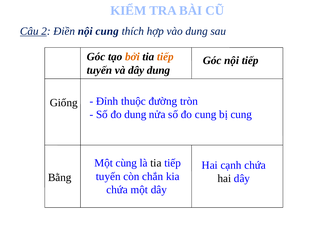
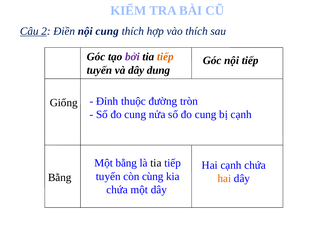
vào dung: dung -> thích
bởi colour: orange -> purple
dung at (135, 115): dung -> cung
bị cung: cung -> cạnh
Một cùng: cùng -> bằng
chắn: chắn -> cùng
hai at (224, 179) colour: black -> orange
